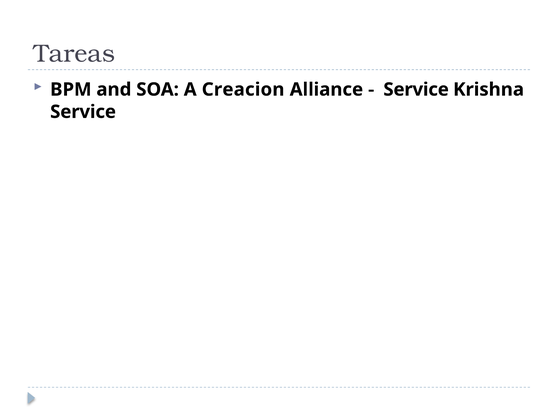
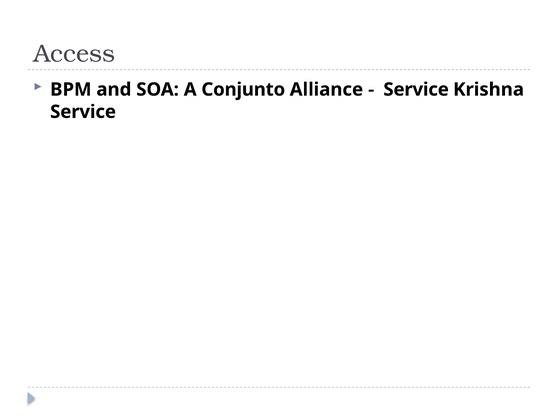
Tareas: Tareas -> Access
Creacion: Creacion -> Conjunto
